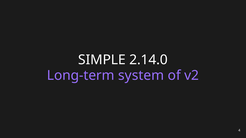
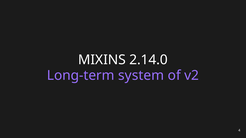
SIMPLE: SIMPLE -> MIXINS
